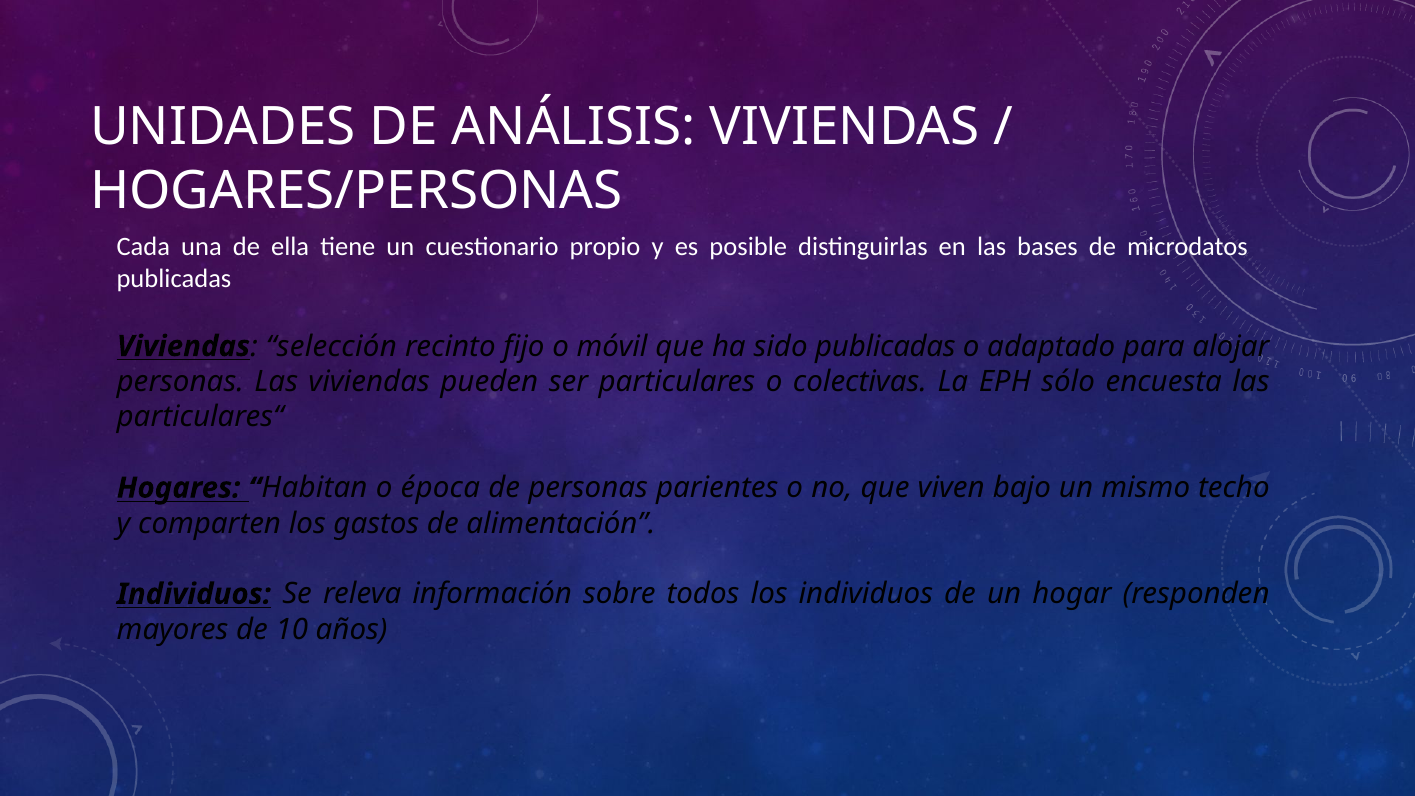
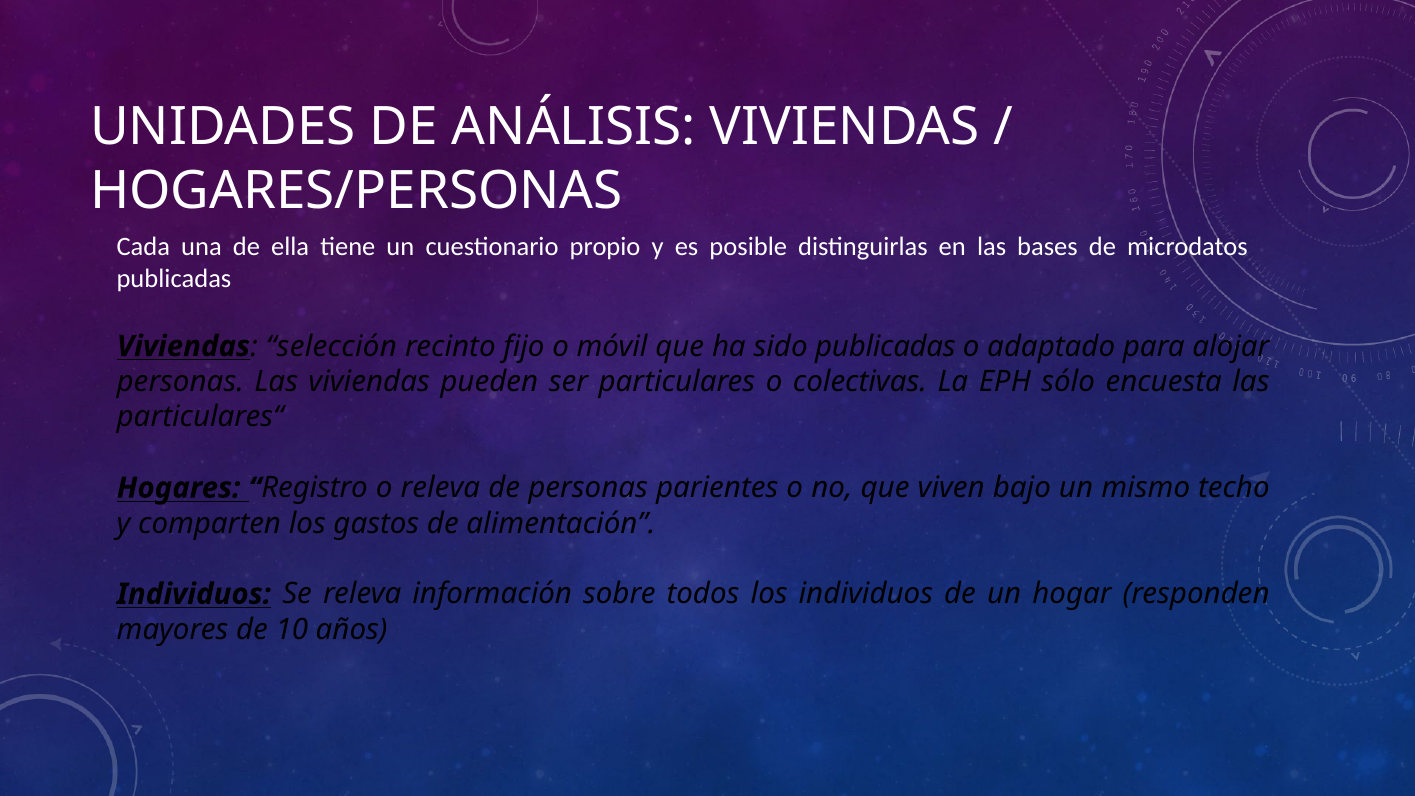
Habitan: Habitan -> Registro
o época: época -> releva
